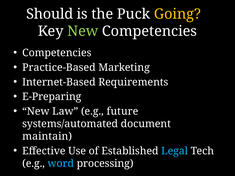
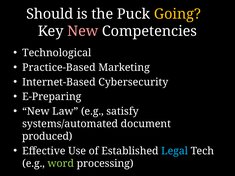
New at (83, 31) colour: light green -> pink
Competencies at (57, 53): Competencies -> Technological
Requirements: Requirements -> Cybersecurity
future: future -> satisfy
maintain: maintain -> produced
word colour: light blue -> light green
